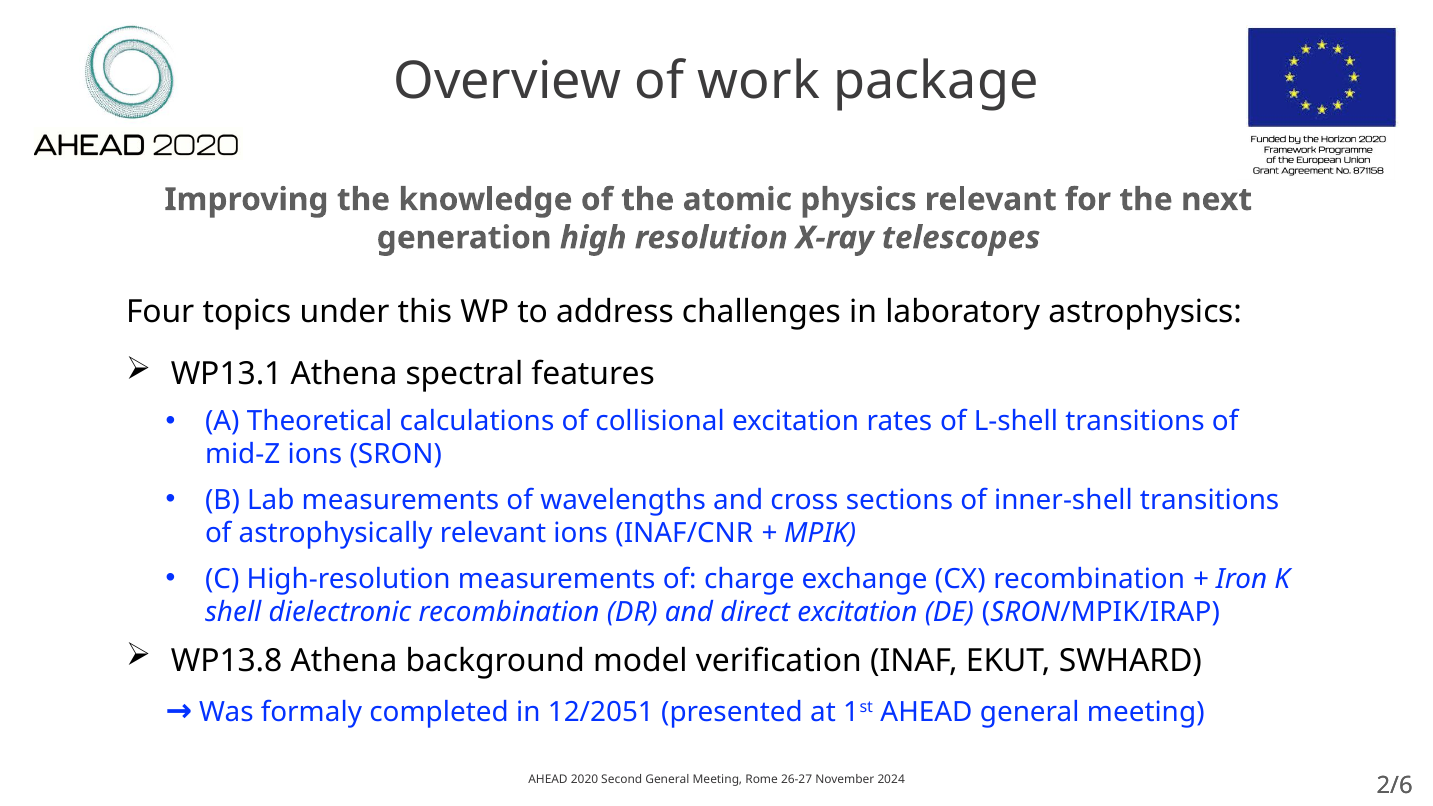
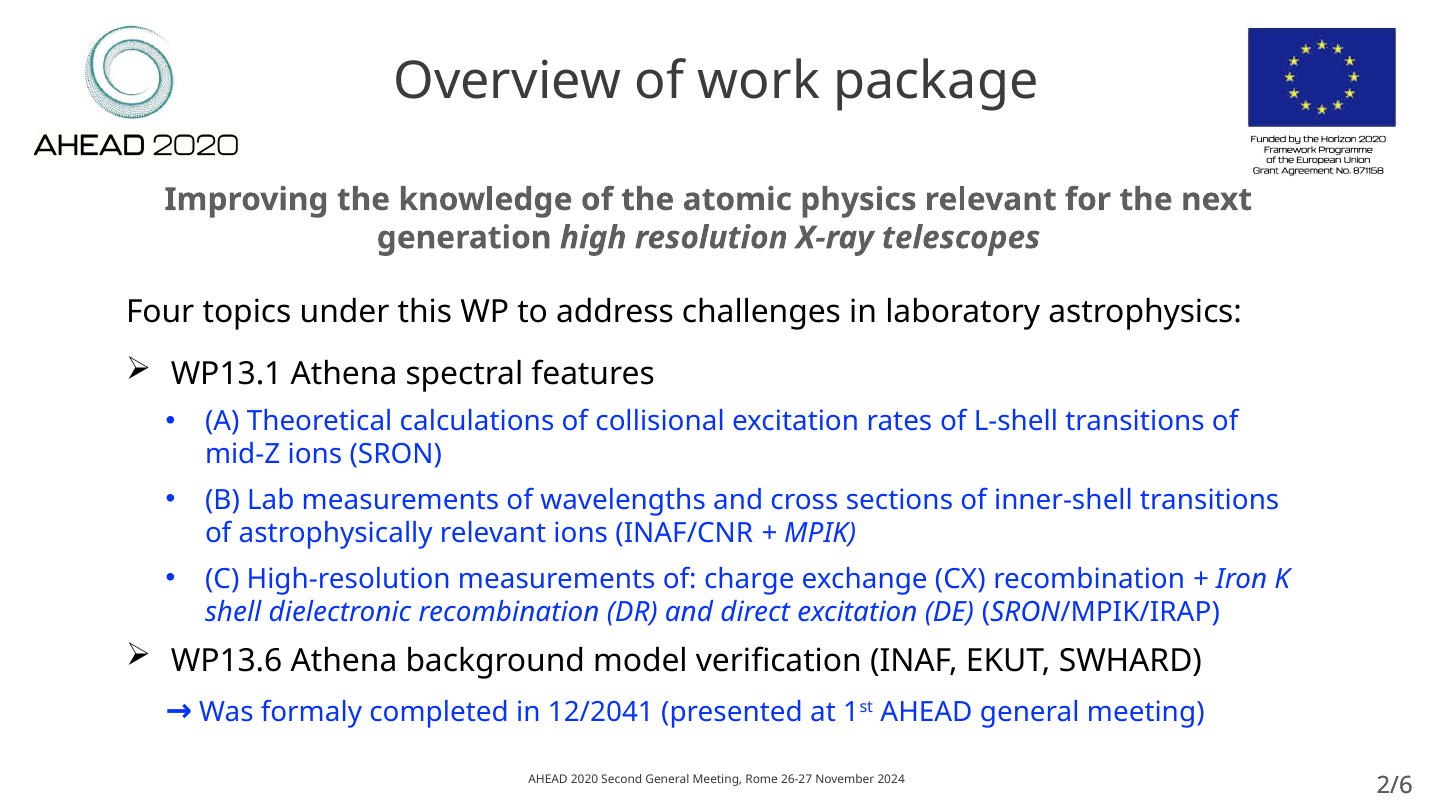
WP13.8: WP13.8 -> WP13.6
12/2051: 12/2051 -> 12/2041
